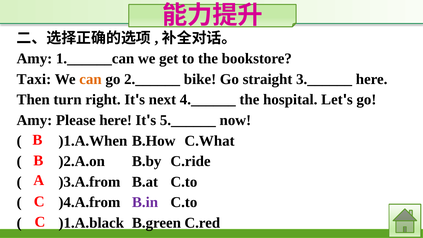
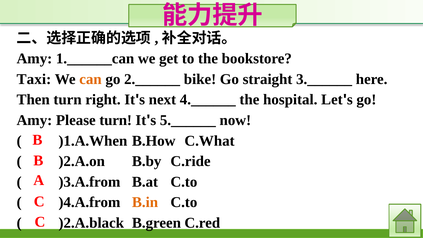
Please here: here -> turn
B.in colour: purple -> orange
)1.A.black: )1.A.black -> )2.A.black
